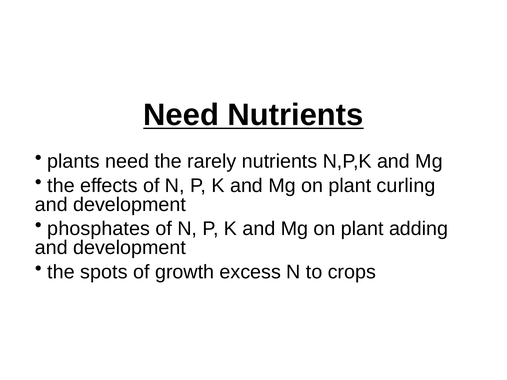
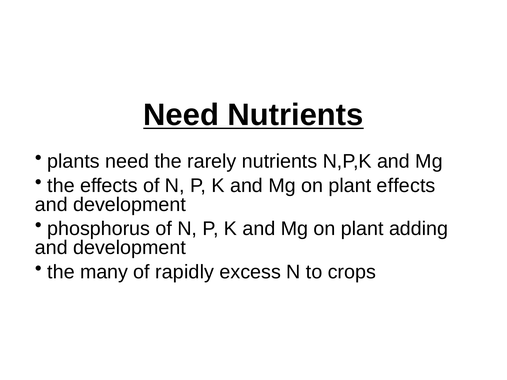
plant curling: curling -> effects
phosphates: phosphates -> phosphorus
spots: spots -> many
growth: growth -> rapidly
